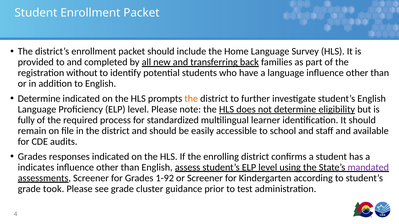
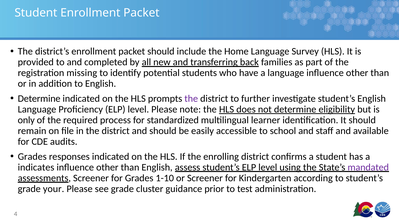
without: without -> missing
the at (191, 99) colour: orange -> purple
fully: fully -> only
1-92: 1-92 -> 1-10
took: took -> your
